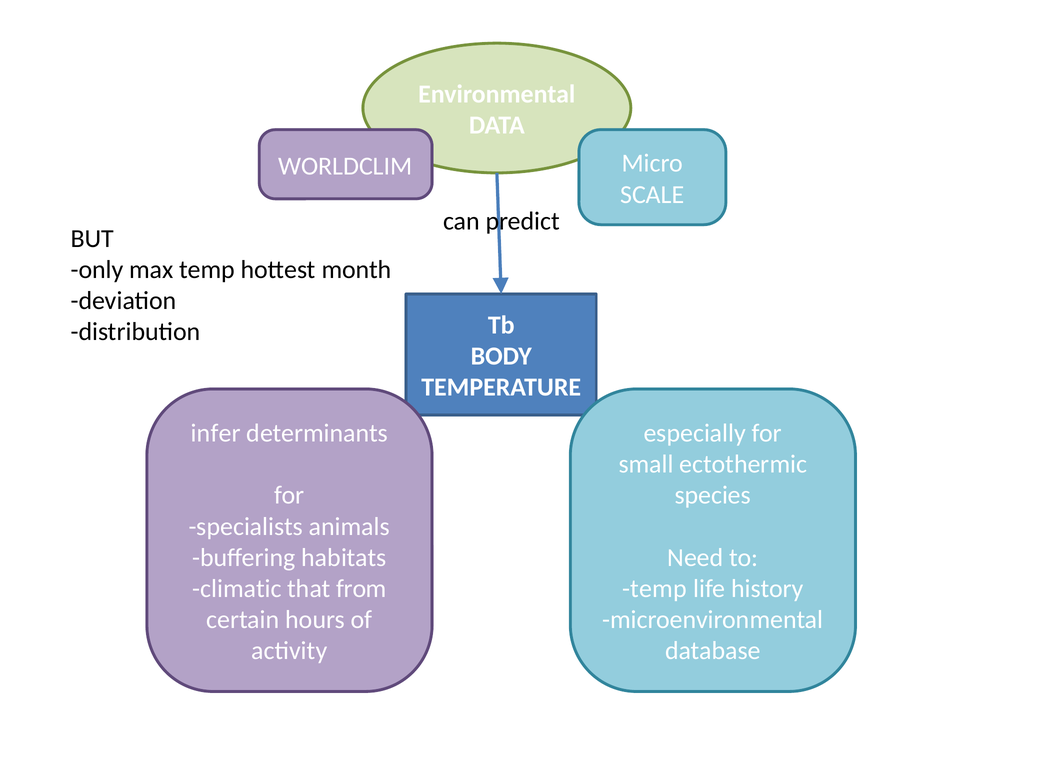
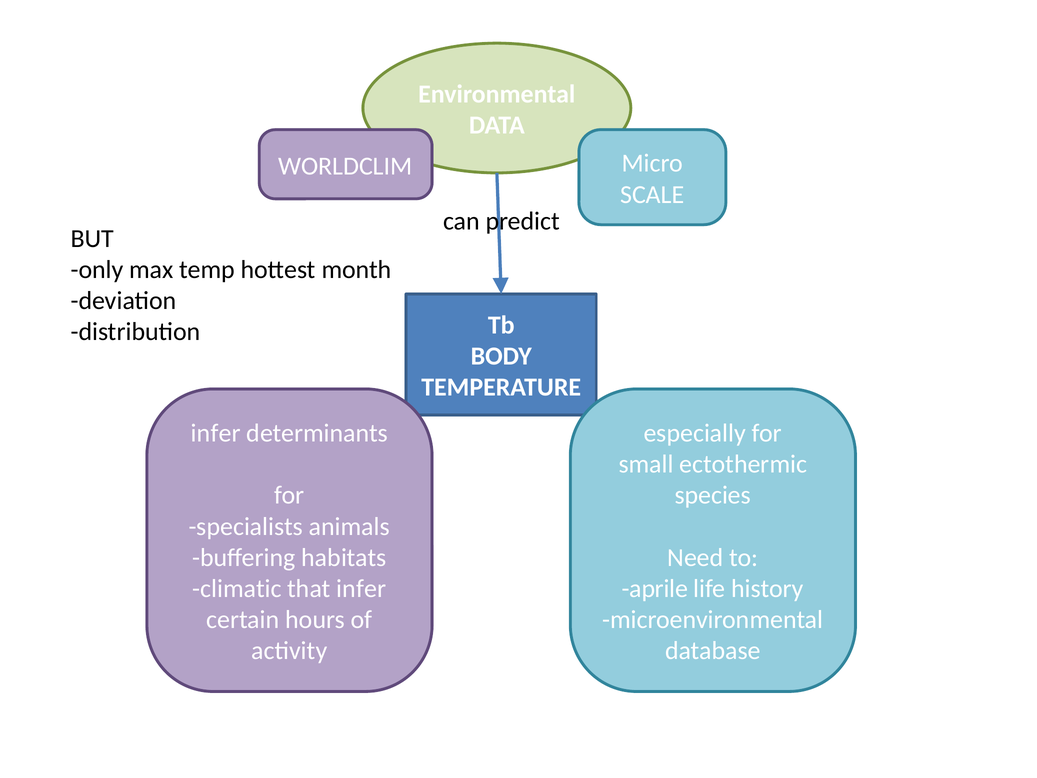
that from: from -> infer
temp at (655, 588): temp -> aprile
